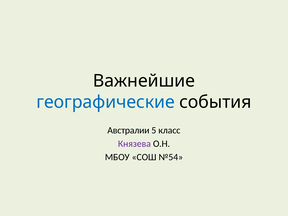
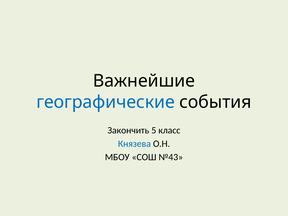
Австралии: Австралии -> Закончить
Князева colour: purple -> blue
№54: №54 -> №43
